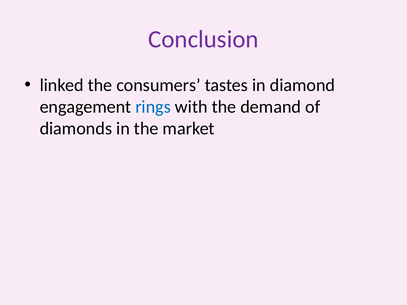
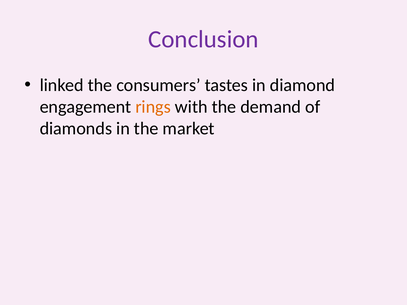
rings colour: blue -> orange
